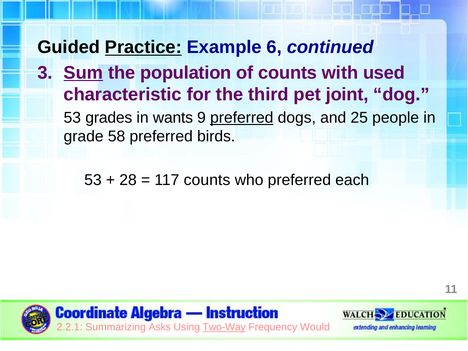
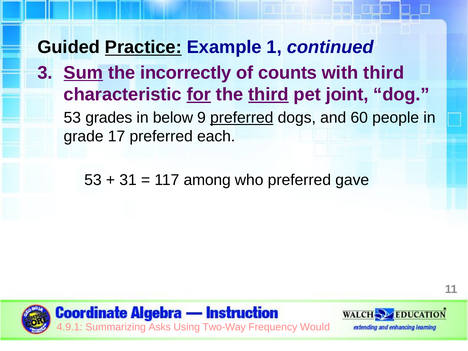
6: 6 -> 1
population: population -> incorrectly
with used: used -> third
for underline: none -> present
third at (268, 95) underline: none -> present
wants: wants -> below
25: 25 -> 60
58: 58 -> 17
birds: birds -> each
28: 28 -> 31
117 counts: counts -> among
each: each -> gave
2.2.1: 2.2.1 -> 4.9.1
Two-Way underline: present -> none
